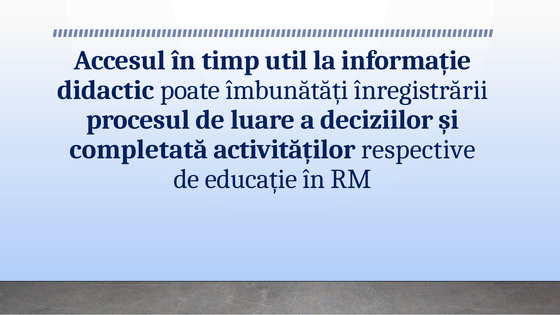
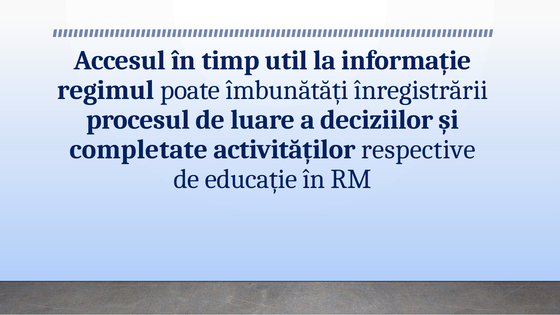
didactic: didactic -> regimul
completată: completată -> completate
